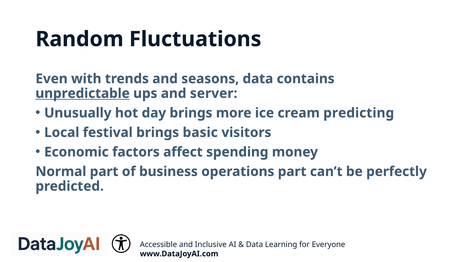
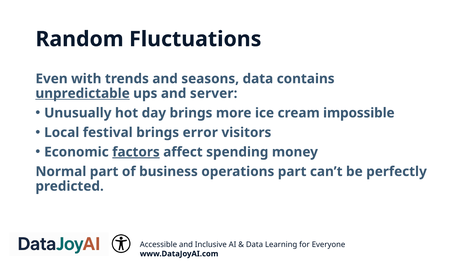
predicting: predicting -> impossible
basic: basic -> error
factors underline: none -> present
